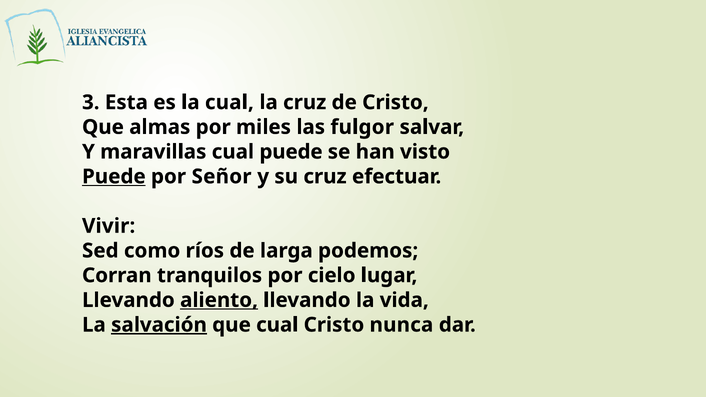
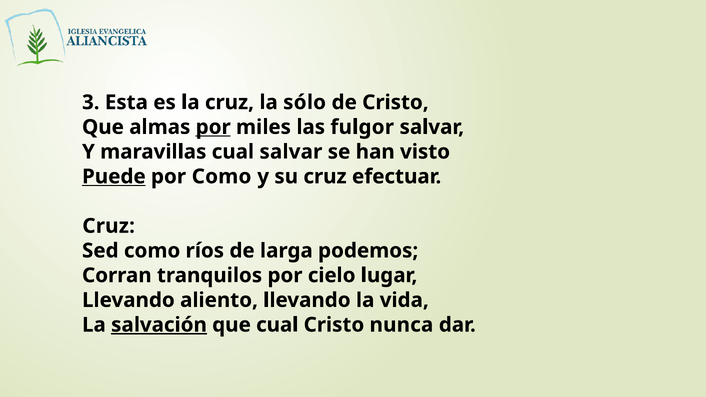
la cual: cual -> cruz
la cruz: cruz -> sólo
por at (213, 127) underline: none -> present
cual puede: puede -> salvar
por Señor: Señor -> Como
Vivir at (109, 226): Vivir -> Cruz
aliento underline: present -> none
